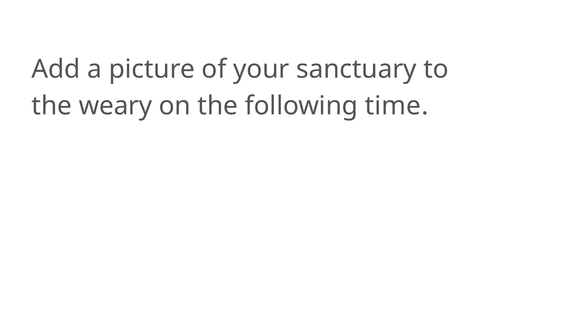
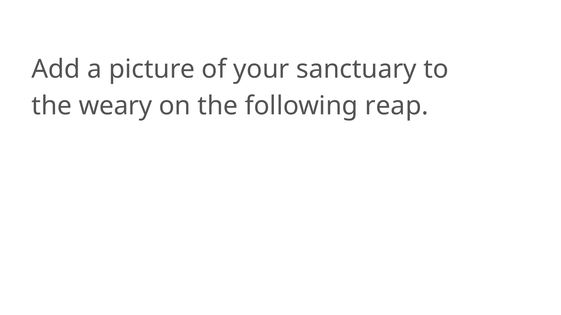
time: time -> reap
